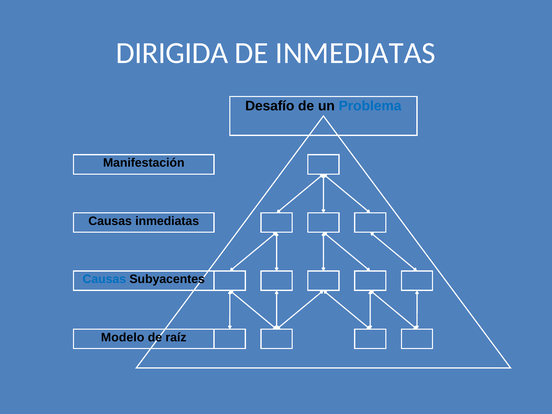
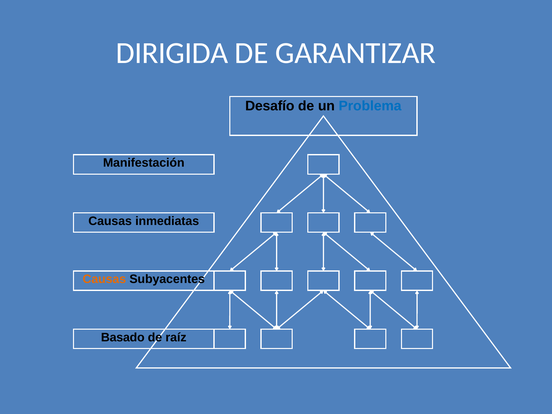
DE INMEDIATAS: INMEDIATAS -> GARANTIZAR
Causas at (104, 279) colour: blue -> orange
Modelo: Modelo -> Basado
